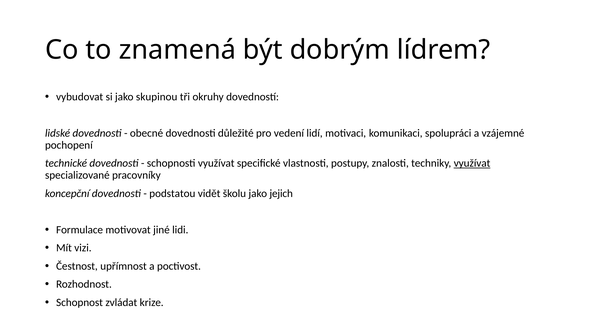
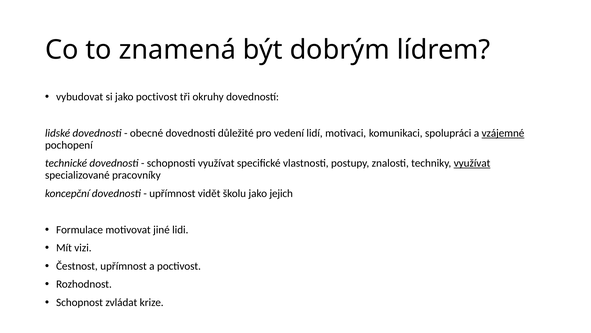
jako skupinou: skupinou -> poctivost
vzájemné underline: none -> present
podstatou at (172, 193): podstatou -> upřímnost
